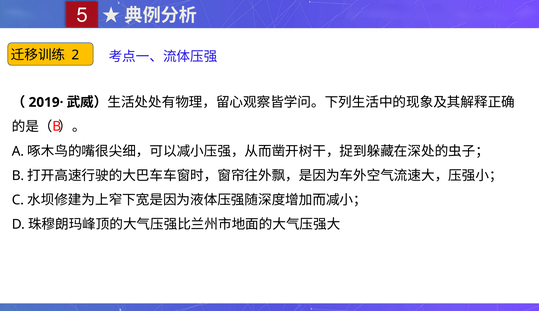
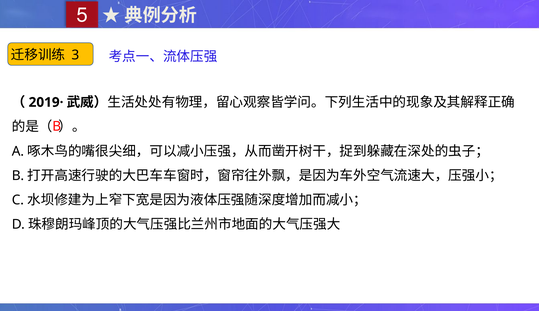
2: 2 -> 3
